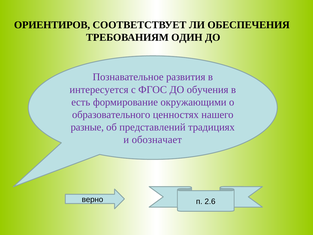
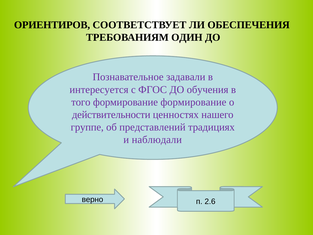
развития: развития -> задавали
есть: есть -> того
формирование окружающими: окружающими -> формирование
образовательного: образовательного -> действительности
разные: разные -> группе
обозначает: обозначает -> наблюдали
